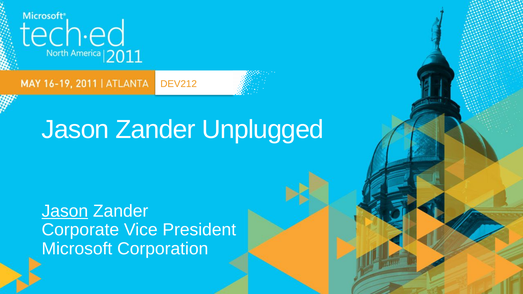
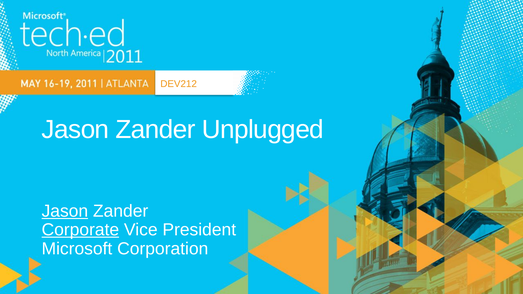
Corporate underline: none -> present
